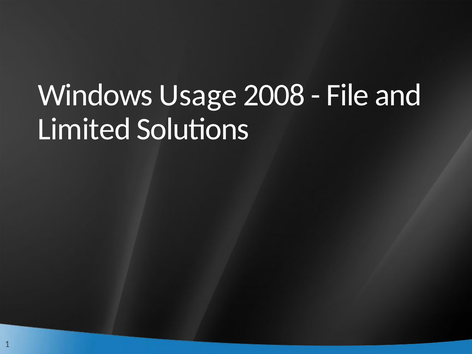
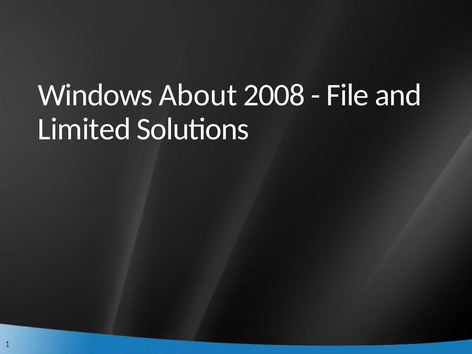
Usage: Usage -> About
